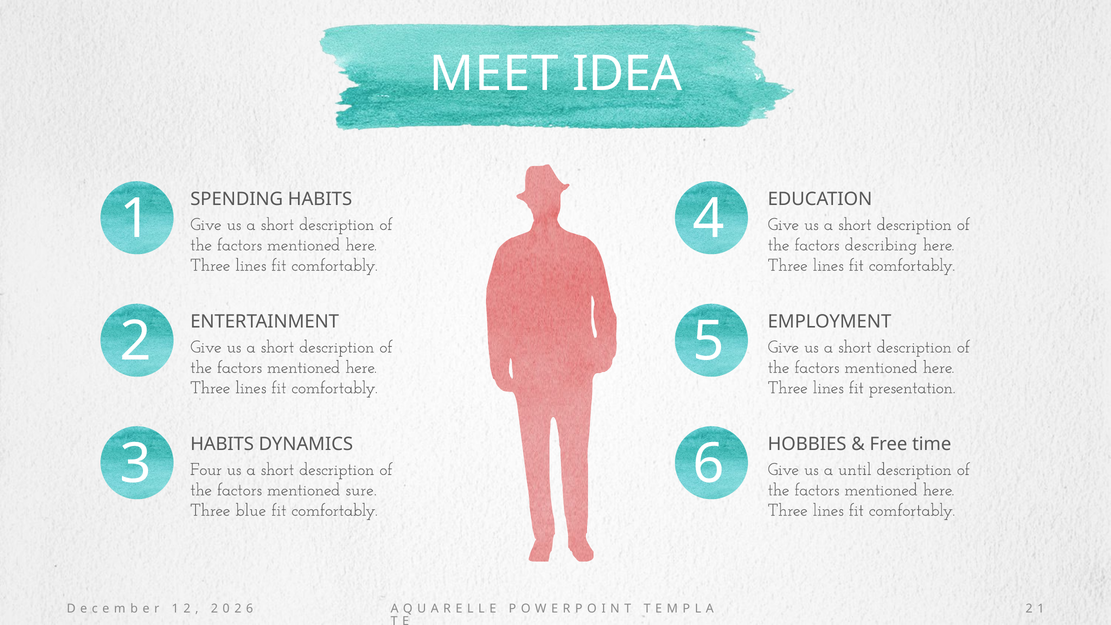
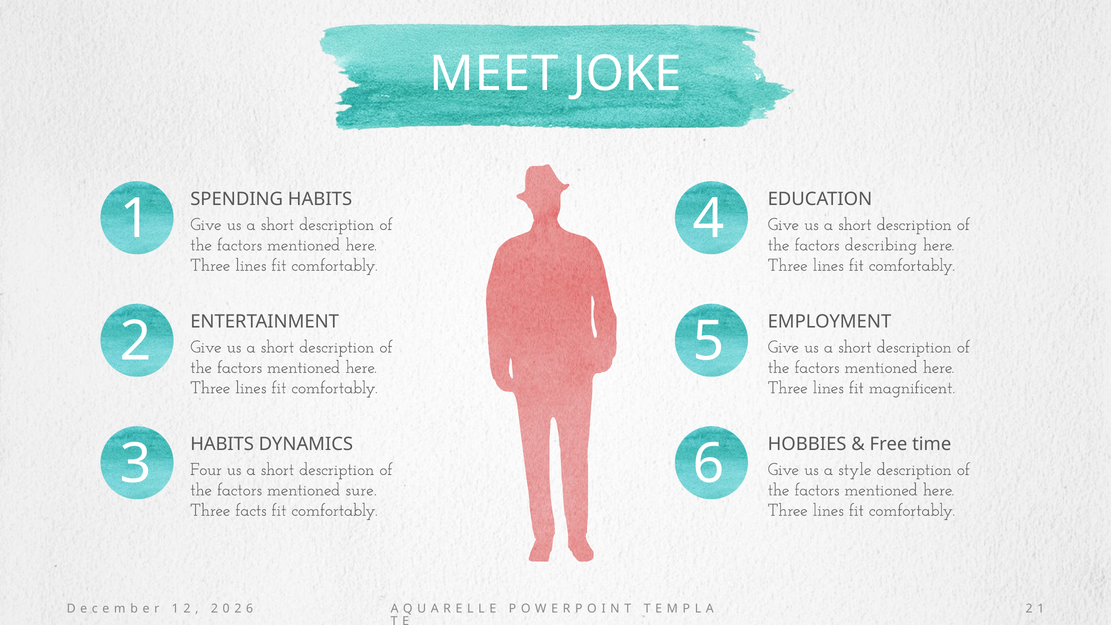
IDEA: IDEA -> JOKE
presentation: presentation -> magnificent
until: until -> style
blue: blue -> facts
